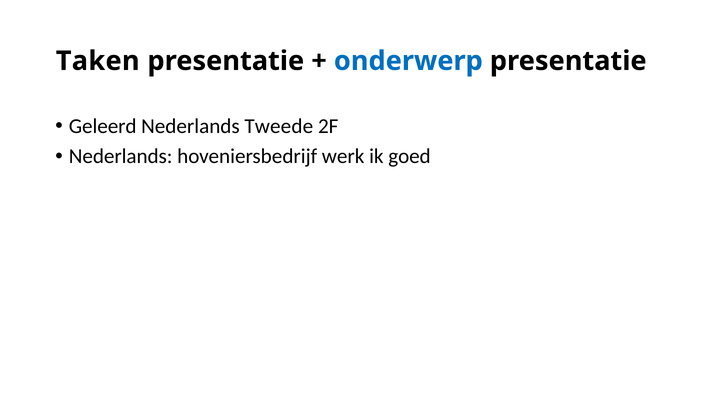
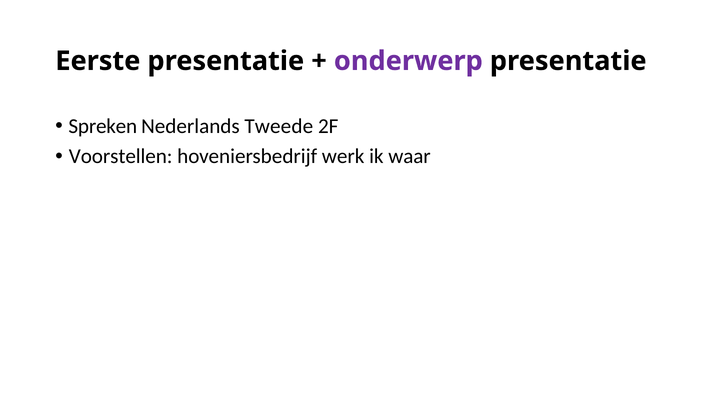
Taken: Taken -> Eerste
onderwerp colour: blue -> purple
Geleerd: Geleerd -> Spreken
Nederlands at (121, 156): Nederlands -> Voorstellen
goed: goed -> waar
